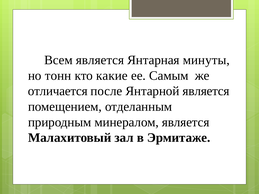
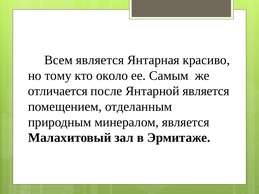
минуты: минуты -> красиво
тонн: тонн -> тому
какие: какие -> около
